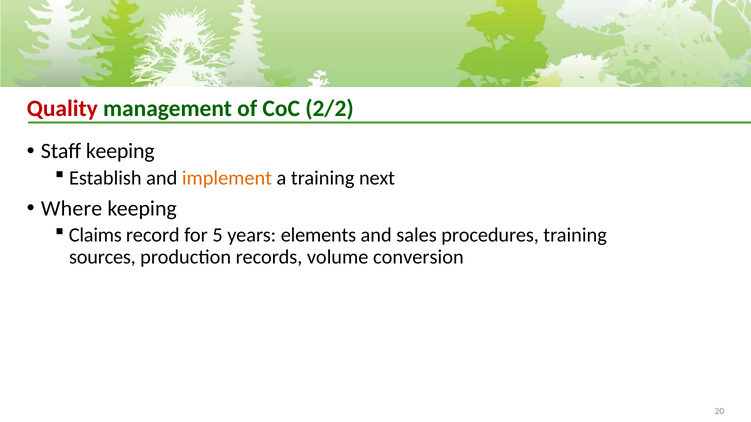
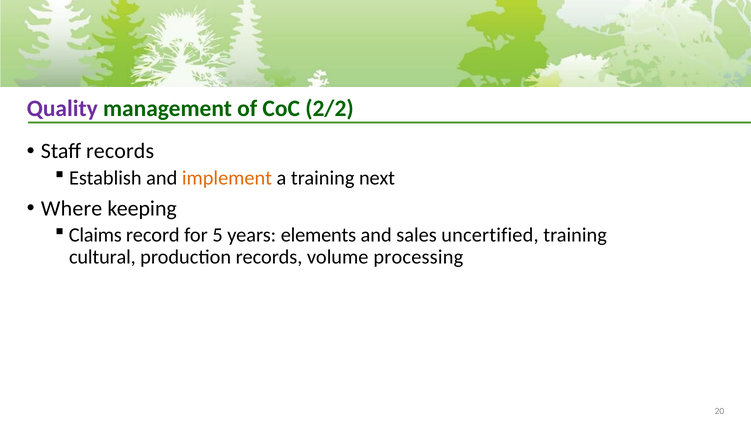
Quality colour: red -> purple
Staff keeping: keeping -> records
procedures: procedures -> uncertified
sources: sources -> cultural
conversion: conversion -> processing
